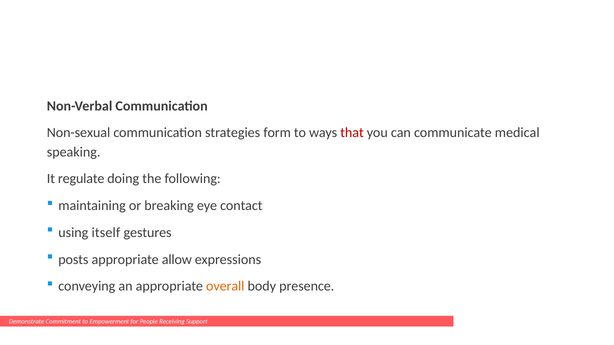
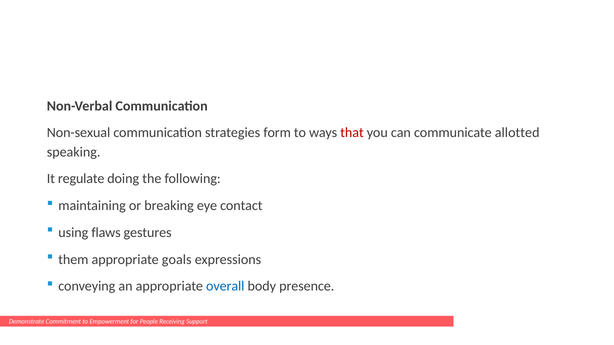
medical: medical -> allotted
itself: itself -> flaws
posts: posts -> them
allow: allow -> goals
overall colour: orange -> blue
